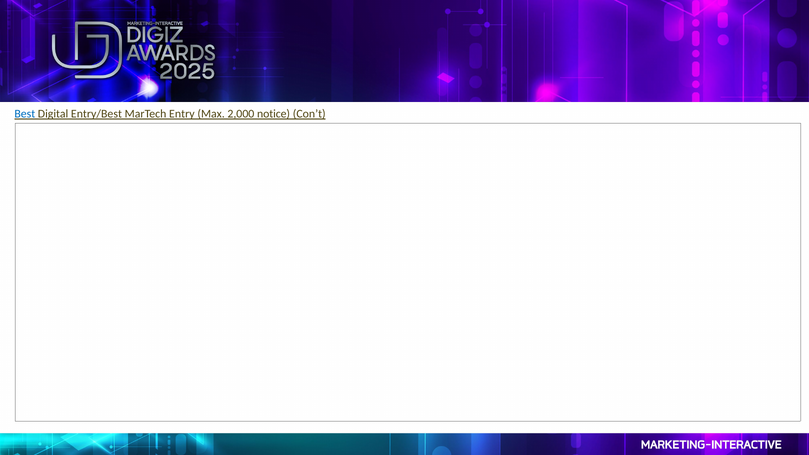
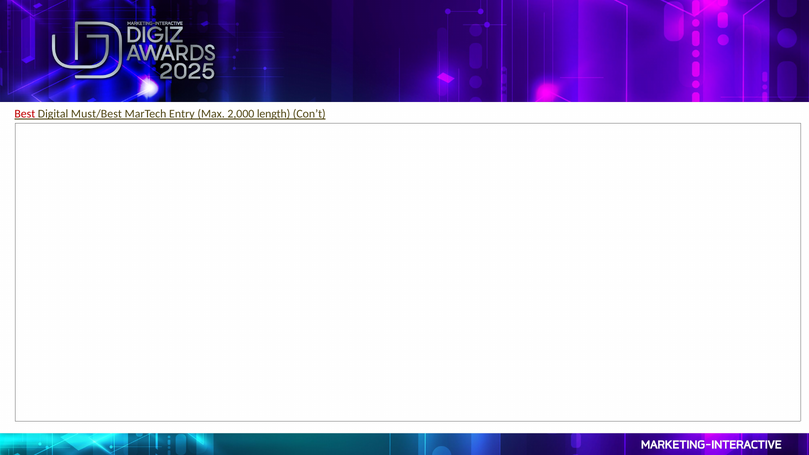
Best colour: blue -> red
Entry/Best: Entry/Best -> Must/Best
notice: notice -> length
